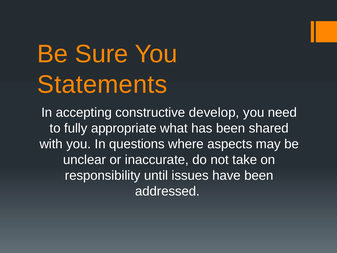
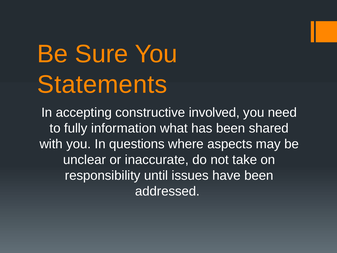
develop: develop -> involved
appropriate: appropriate -> information
